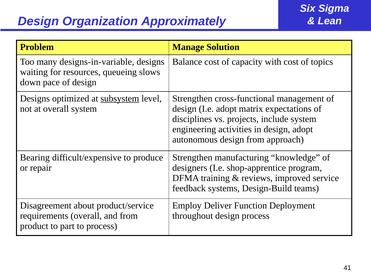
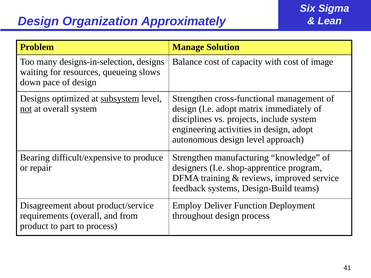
designs-in-variable: designs-in-variable -> designs-in-selection
topics: topics -> image
not underline: none -> present
expectations: expectations -> immediately
design from: from -> level
